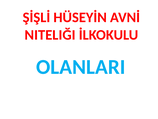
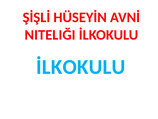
OLANLARI at (81, 67): OLANLARI -> İLKOKULU
